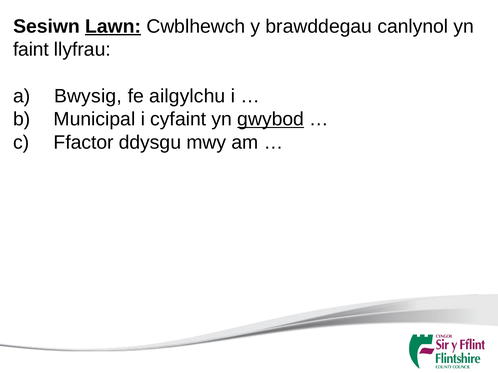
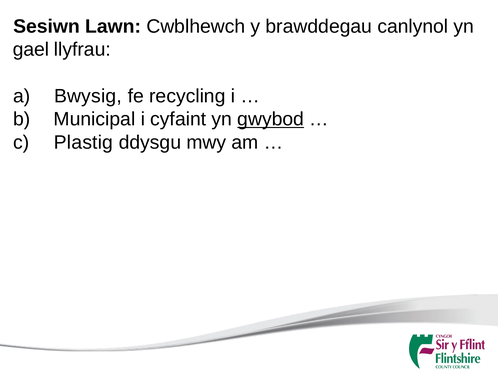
Lawn underline: present -> none
faint: faint -> gael
ailgylchu: ailgylchu -> recycling
Ffactor: Ffactor -> Plastig
